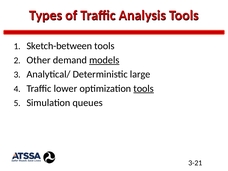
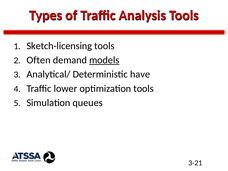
Sketch-between: Sketch-between -> Sketch-licensing
Other: Other -> Often
large: large -> have
tools at (144, 89) underline: present -> none
